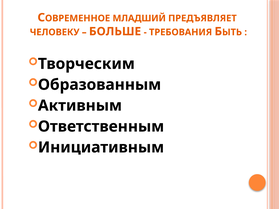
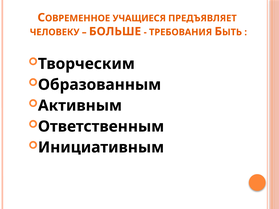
МЛАДШИЙ: МЛАДШИЙ -> УЧАЩИЕСЯ
